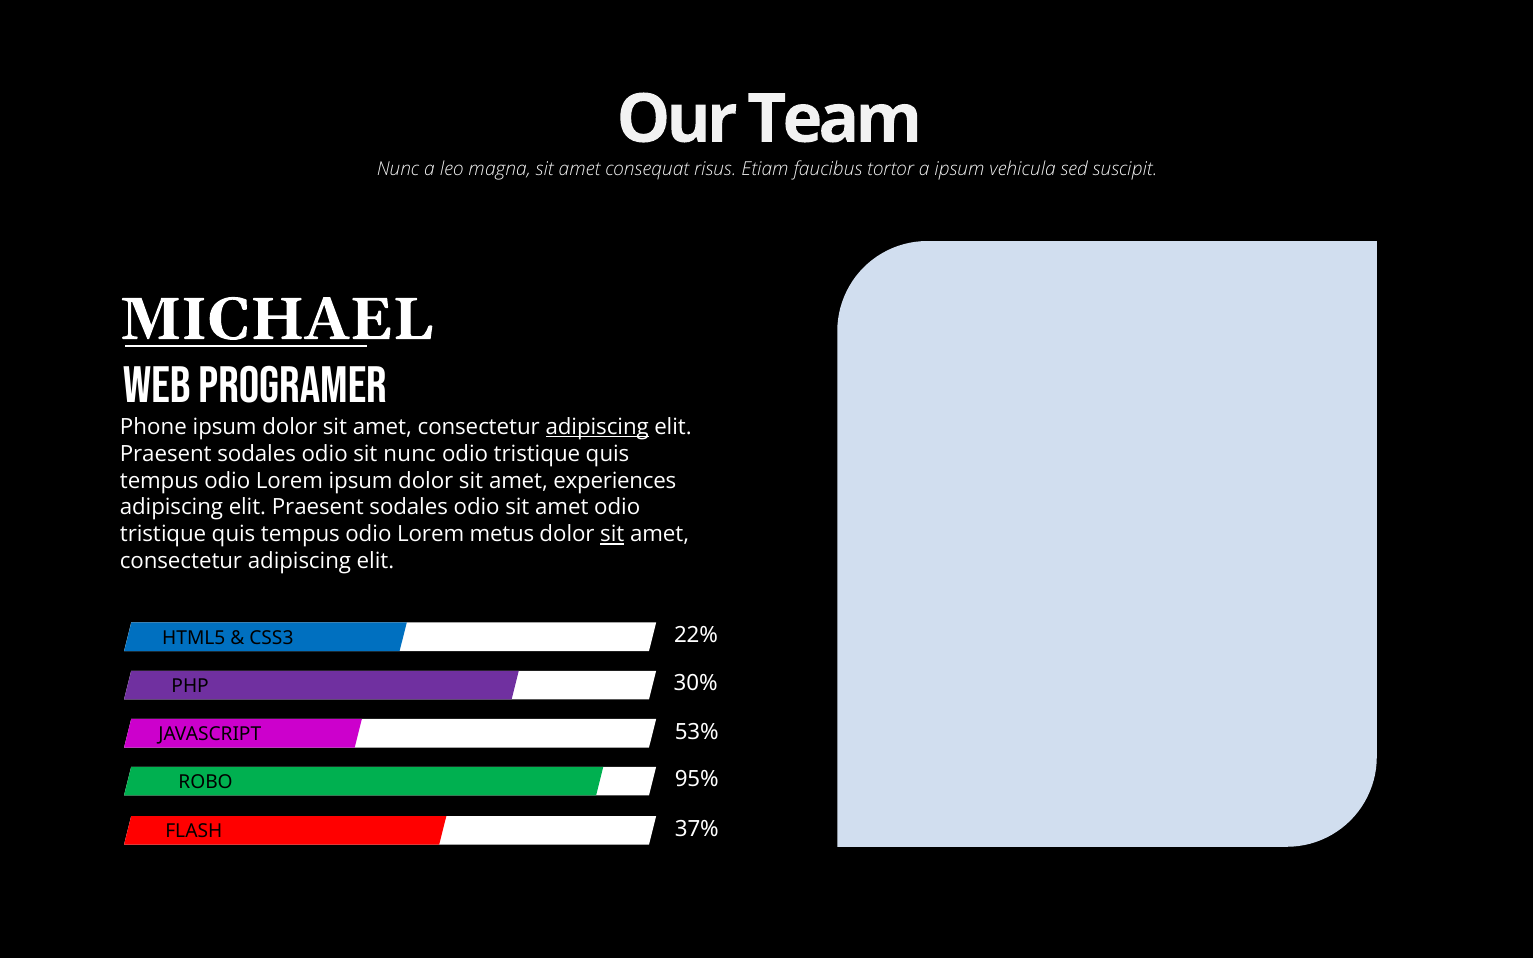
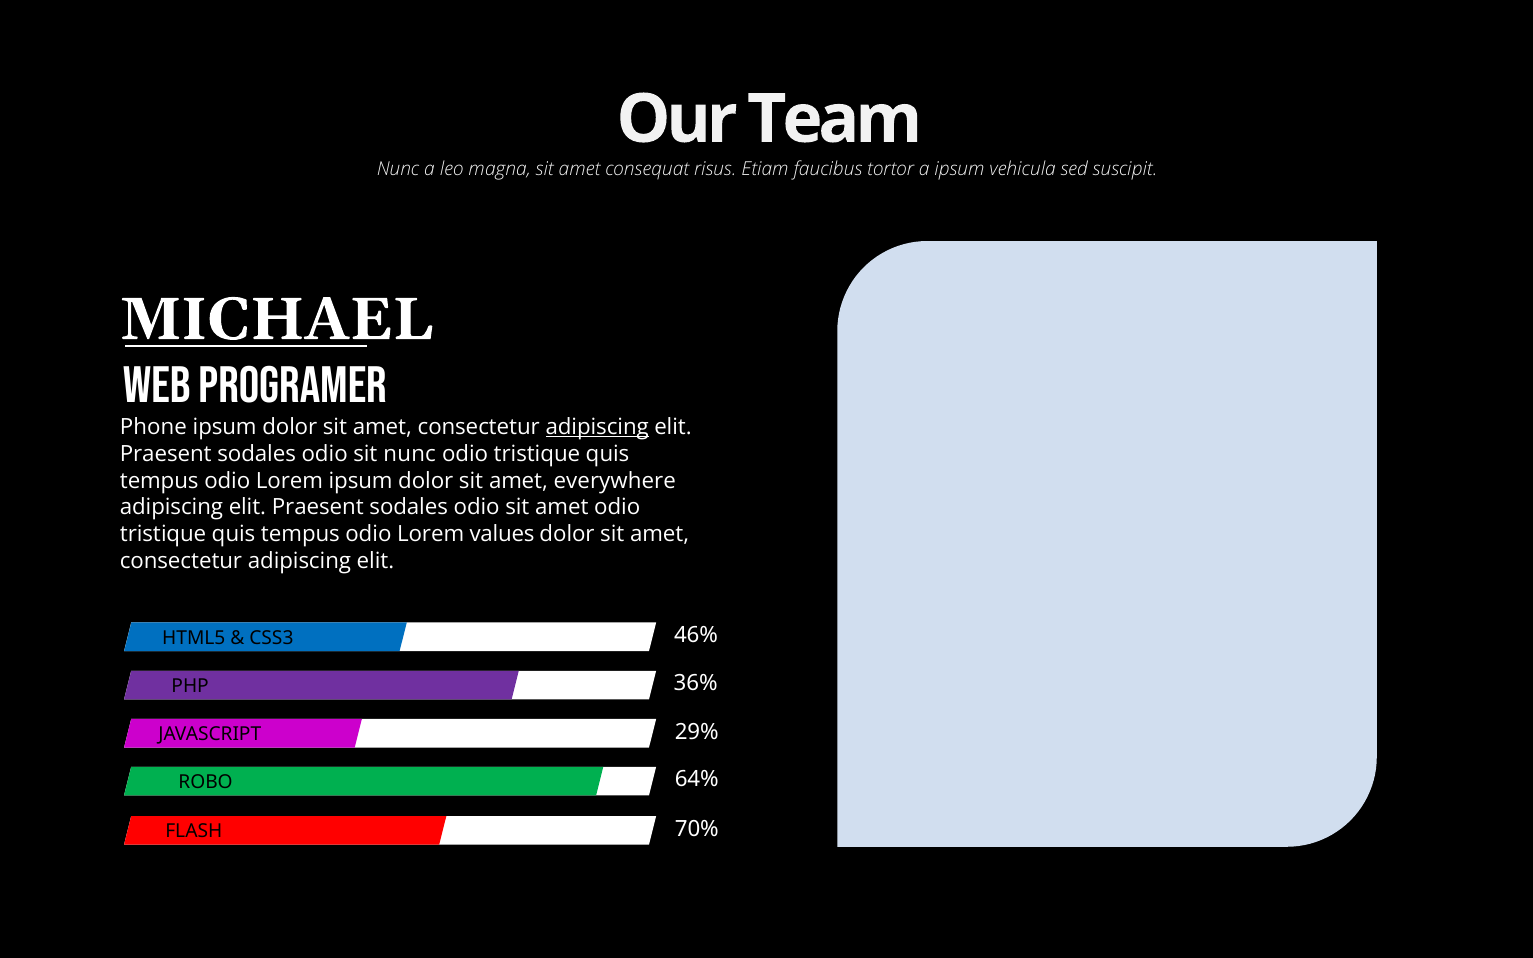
experiences: experiences -> everywhere
metus: metus -> values
sit at (612, 534) underline: present -> none
22%: 22% -> 46%
30%: 30% -> 36%
53%: 53% -> 29%
95%: 95% -> 64%
37%: 37% -> 70%
